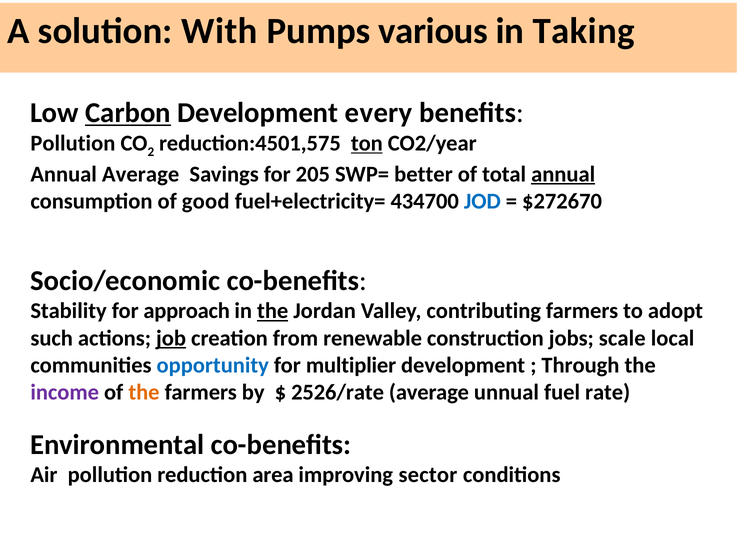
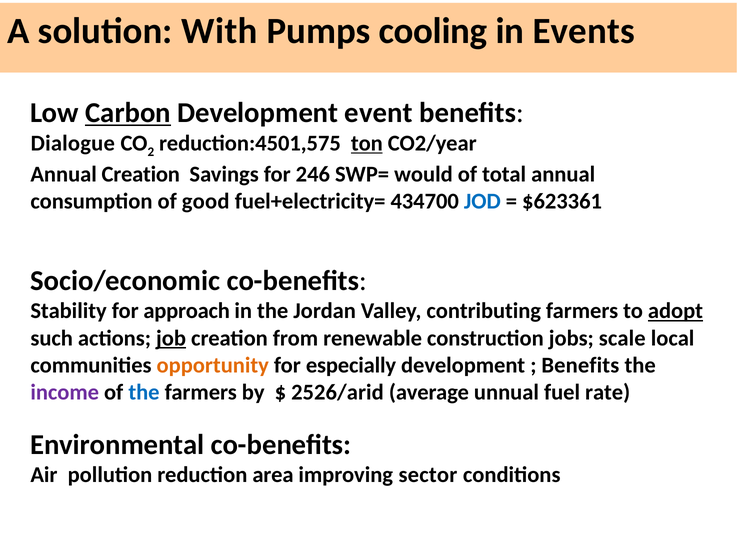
various: various -> cooling
Taking: Taking -> Events
every: every -> event
Pollution at (73, 143): Pollution -> Dialogue
Annual Average: Average -> Creation
205: 205 -> 246
better: better -> would
annual at (563, 174) underline: present -> none
$272670: $272670 -> $623361
the at (273, 311) underline: present -> none
adopt underline: none -> present
opportunity colour: blue -> orange
multiplier: multiplier -> especially
Through at (580, 365): Through -> Benefits
the at (144, 392) colour: orange -> blue
2526/rate: 2526/rate -> 2526/arid
